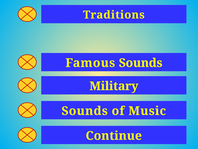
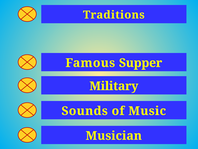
Famous Sounds: Sounds -> Supper
Continue: Continue -> Musician
